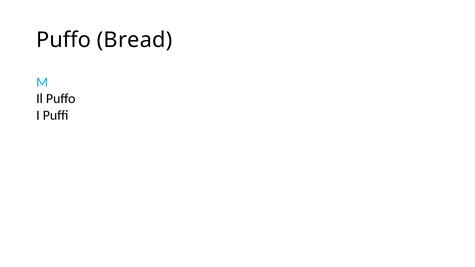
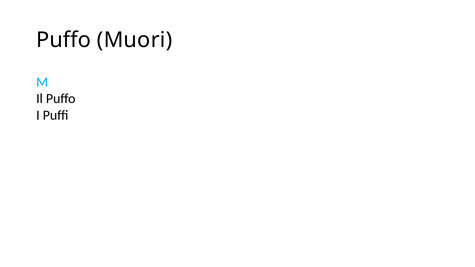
Bread: Bread -> Muori
